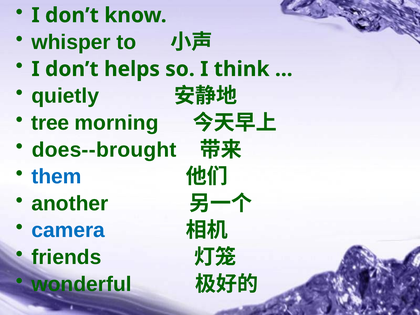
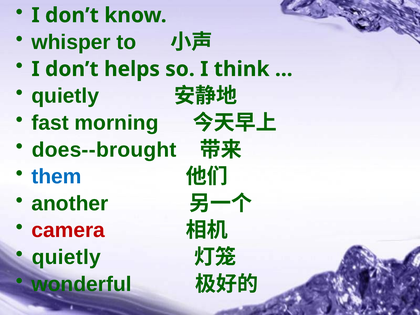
tree: tree -> fast
camera colour: blue -> red
friends at (66, 257): friends -> quietly
